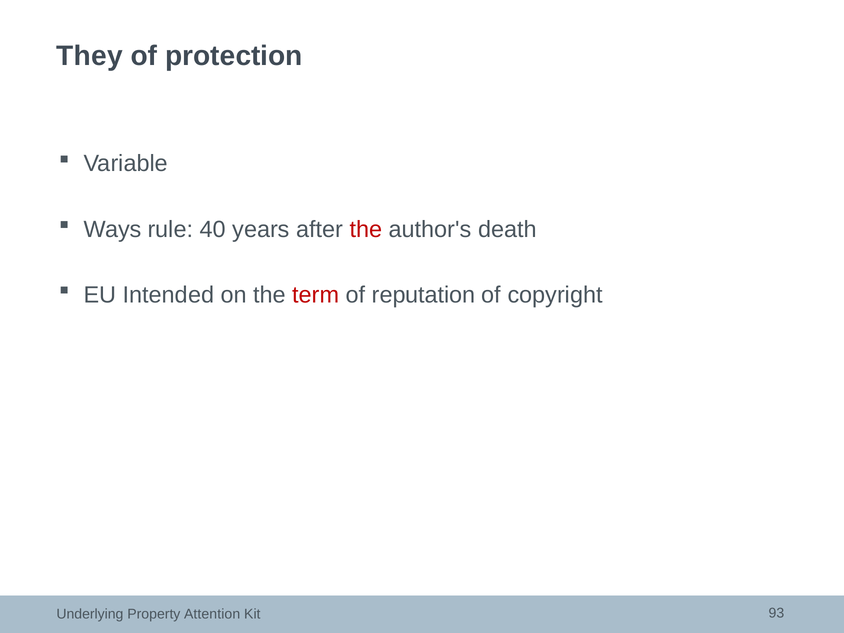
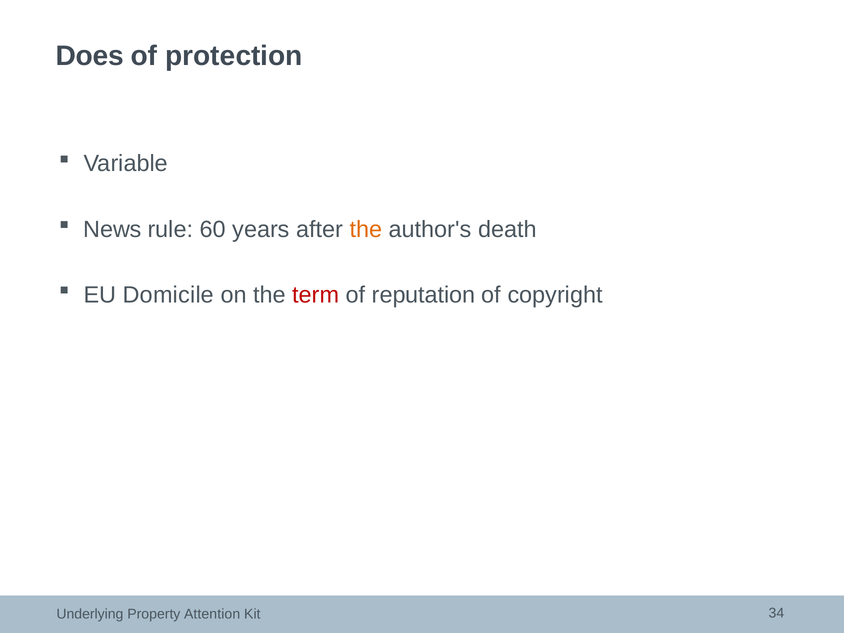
They: They -> Does
Ways: Ways -> News
40: 40 -> 60
the at (366, 229) colour: red -> orange
Intended: Intended -> Domicile
93: 93 -> 34
